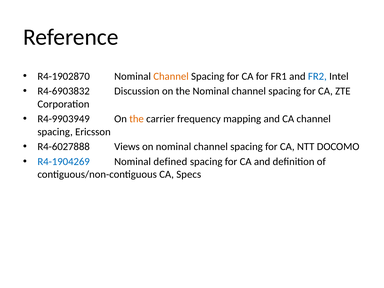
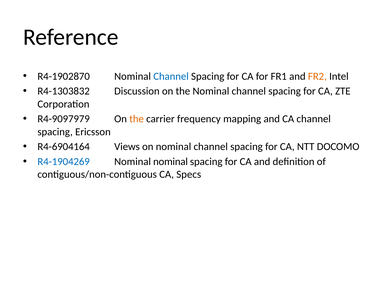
Channel at (171, 76) colour: orange -> blue
FR2 colour: blue -> orange
R4-6903832: R4-6903832 -> R4-1303832
R4-9903949: R4-9903949 -> R4-9097979
R4-6027888: R4-6027888 -> R4-6904164
Nominal defined: defined -> nominal
